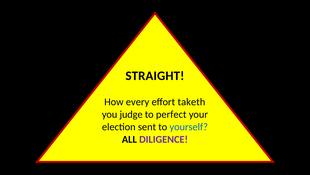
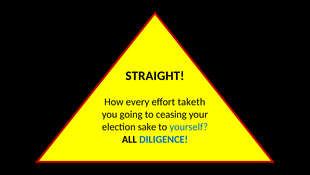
judge: judge -> going
perfect: perfect -> ceasing
sent: sent -> sake
DILIGENCE colour: purple -> blue
